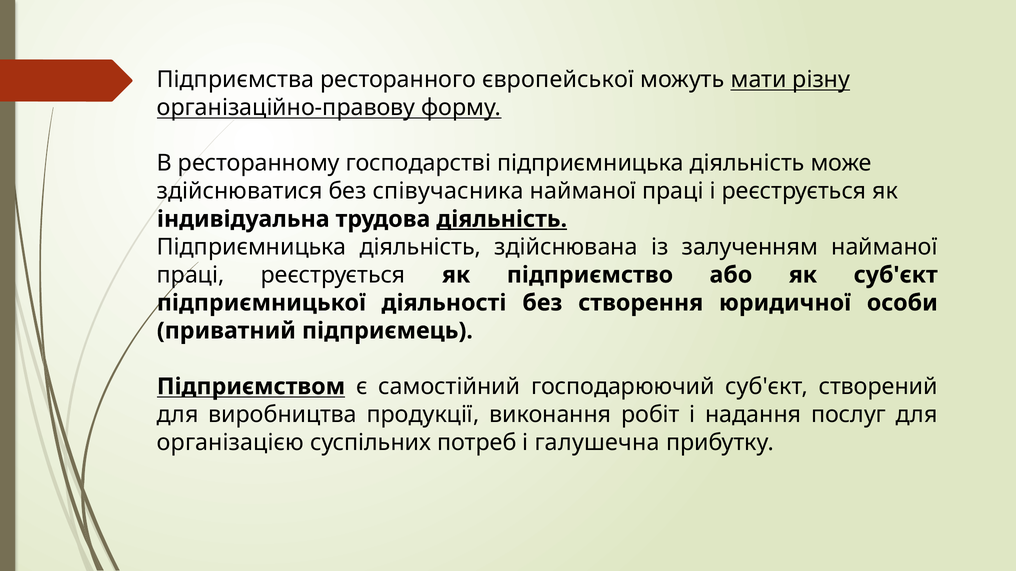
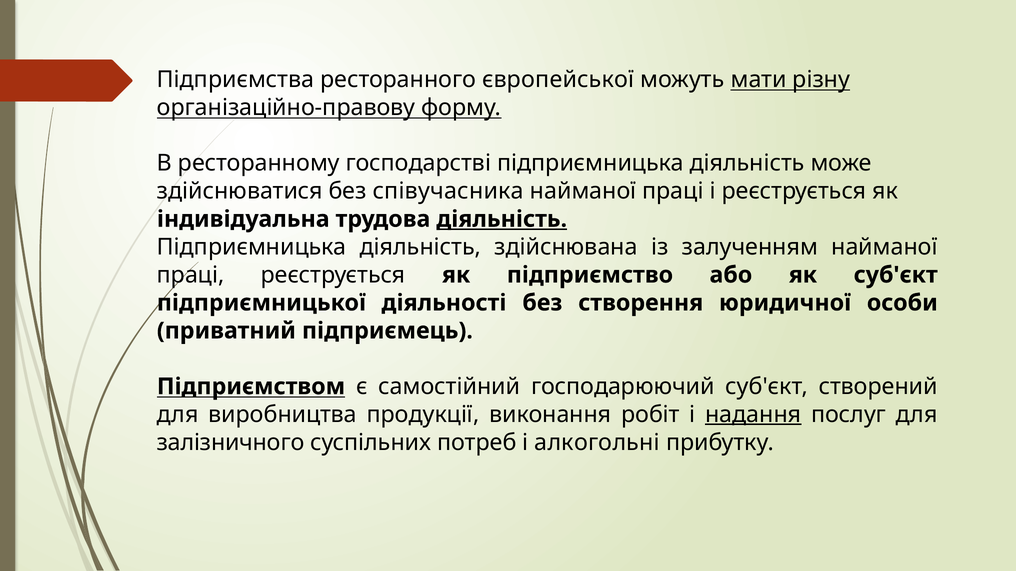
надання underline: none -> present
організацією: організацією -> залізничного
галушечна: галушечна -> алкогольні
